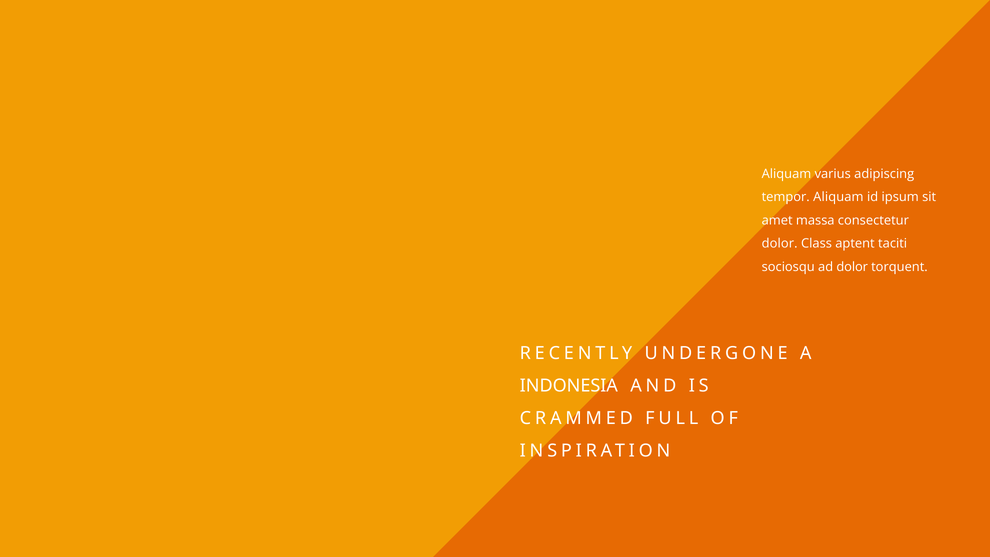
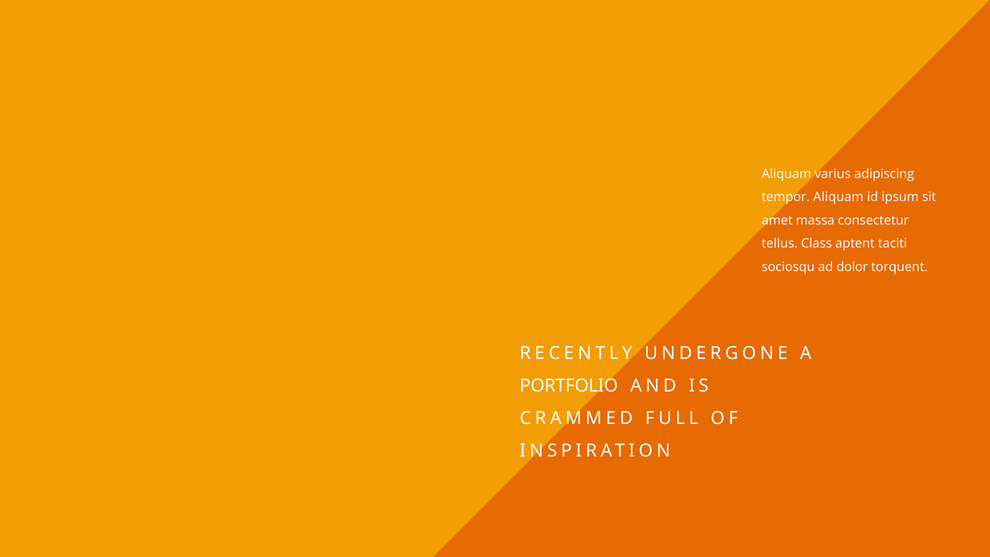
dolor at (780, 244): dolor -> tellus
INDONESIA: INDONESIA -> PORTFOLIO
